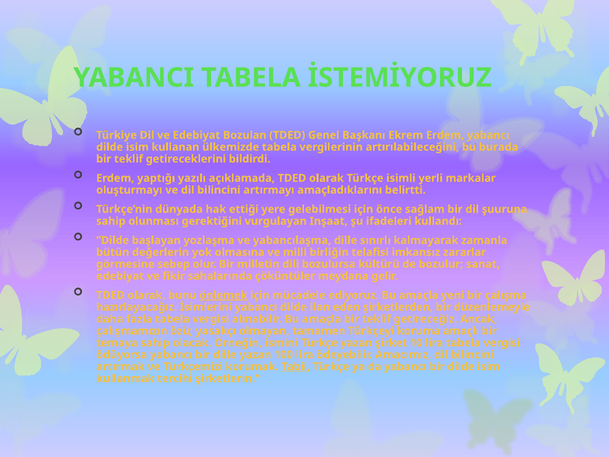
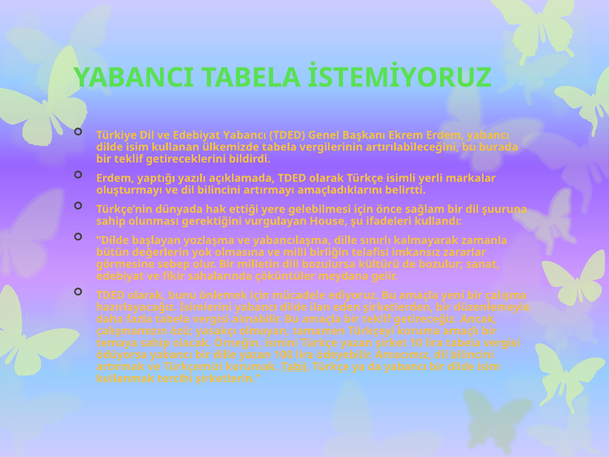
Edebiyat Bozulan: Bozulan -> Yabancı
Inşaat: Inşaat -> House
önlemek underline: present -> none
